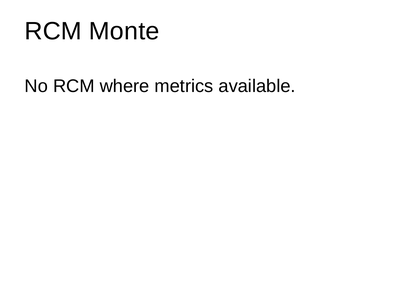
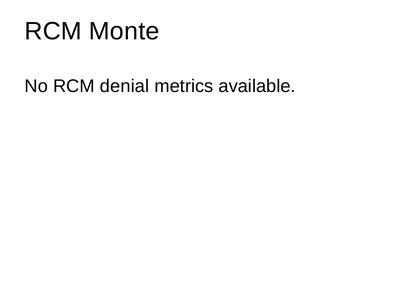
where: where -> denial
